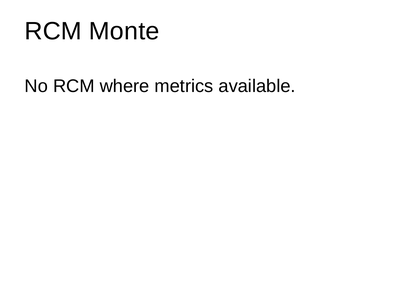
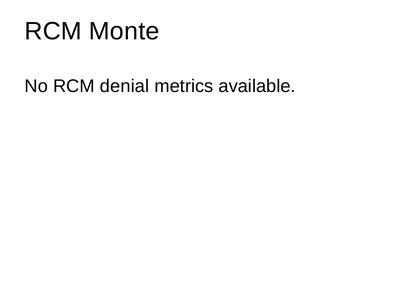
where: where -> denial
